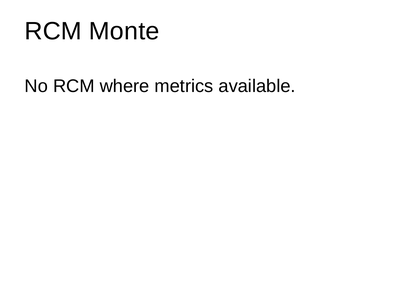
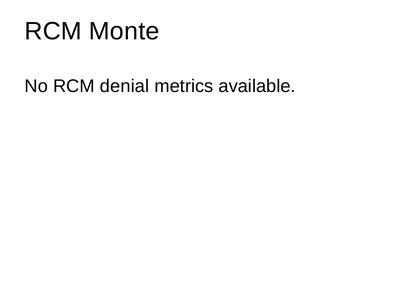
where: where -> denial
